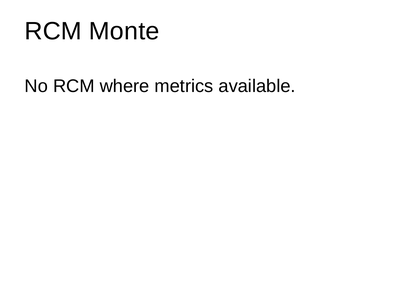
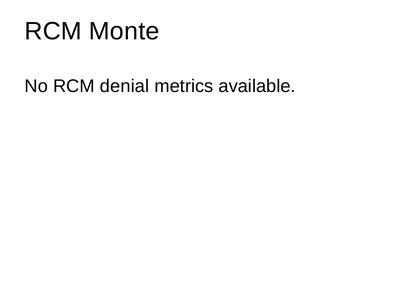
where: where -> denial
